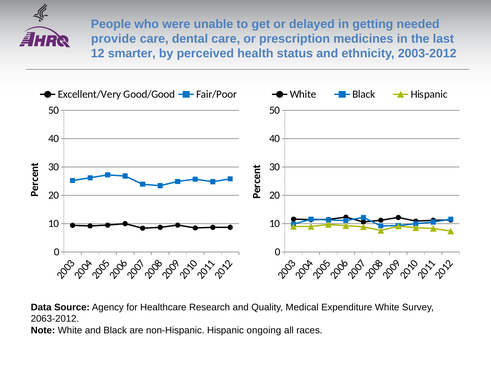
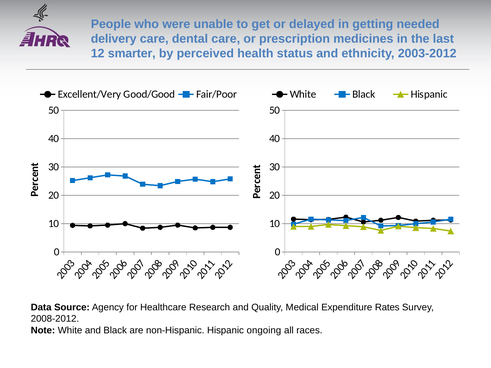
provide: provide -> delivery
Expenditure White: White -> Rates
2063-2012: 2063-2012 -> 2008-2012
